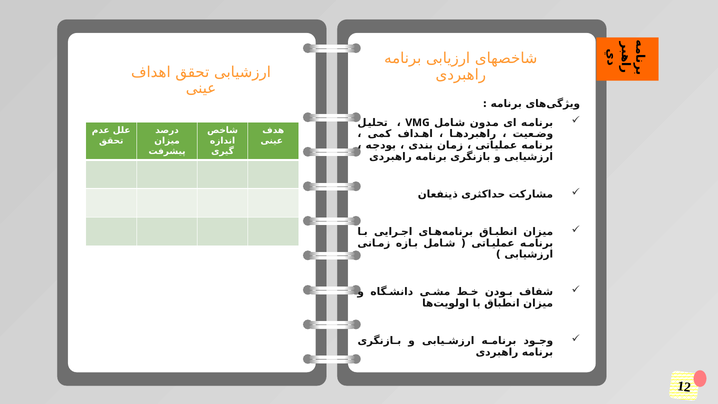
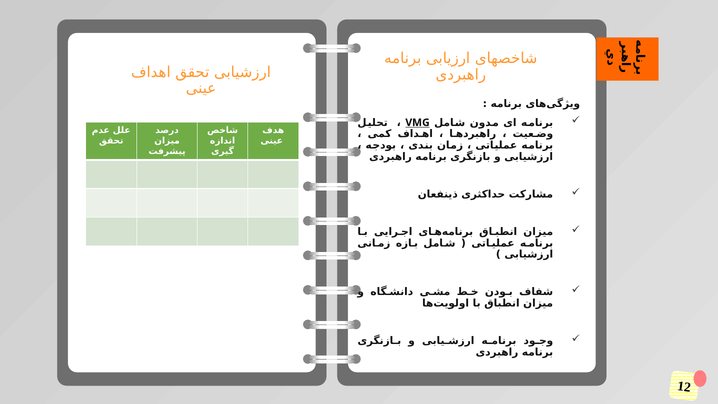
VMG underline: none -> present
